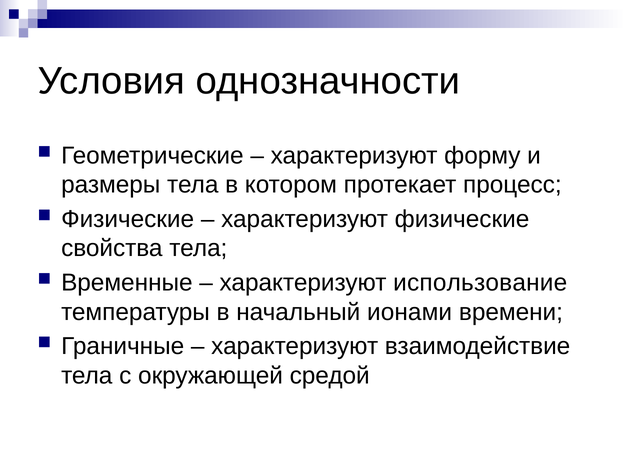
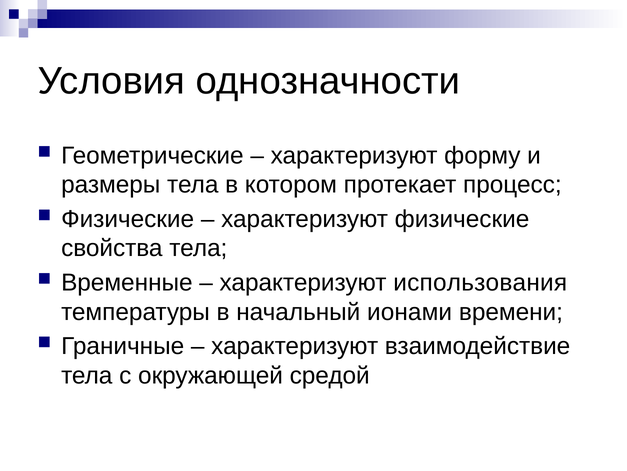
использование: использование -> использования
